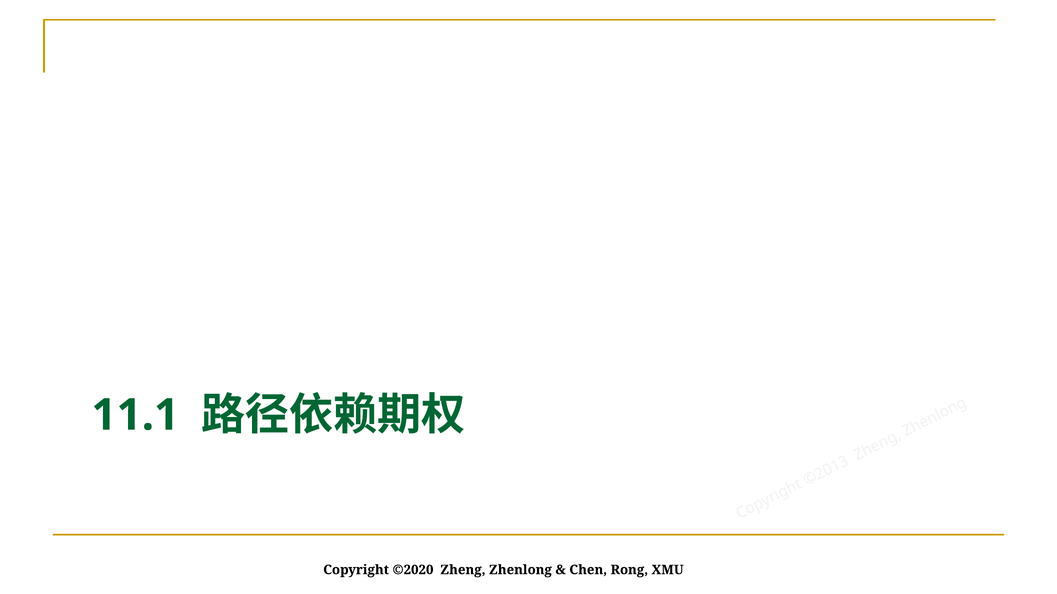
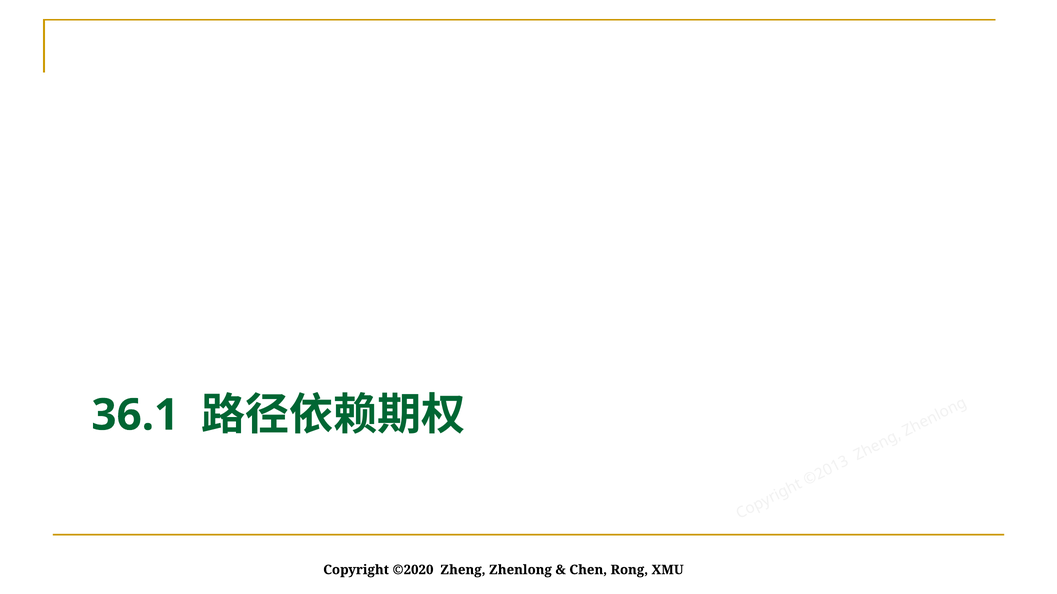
11.1: 11.1 -> 36.1
